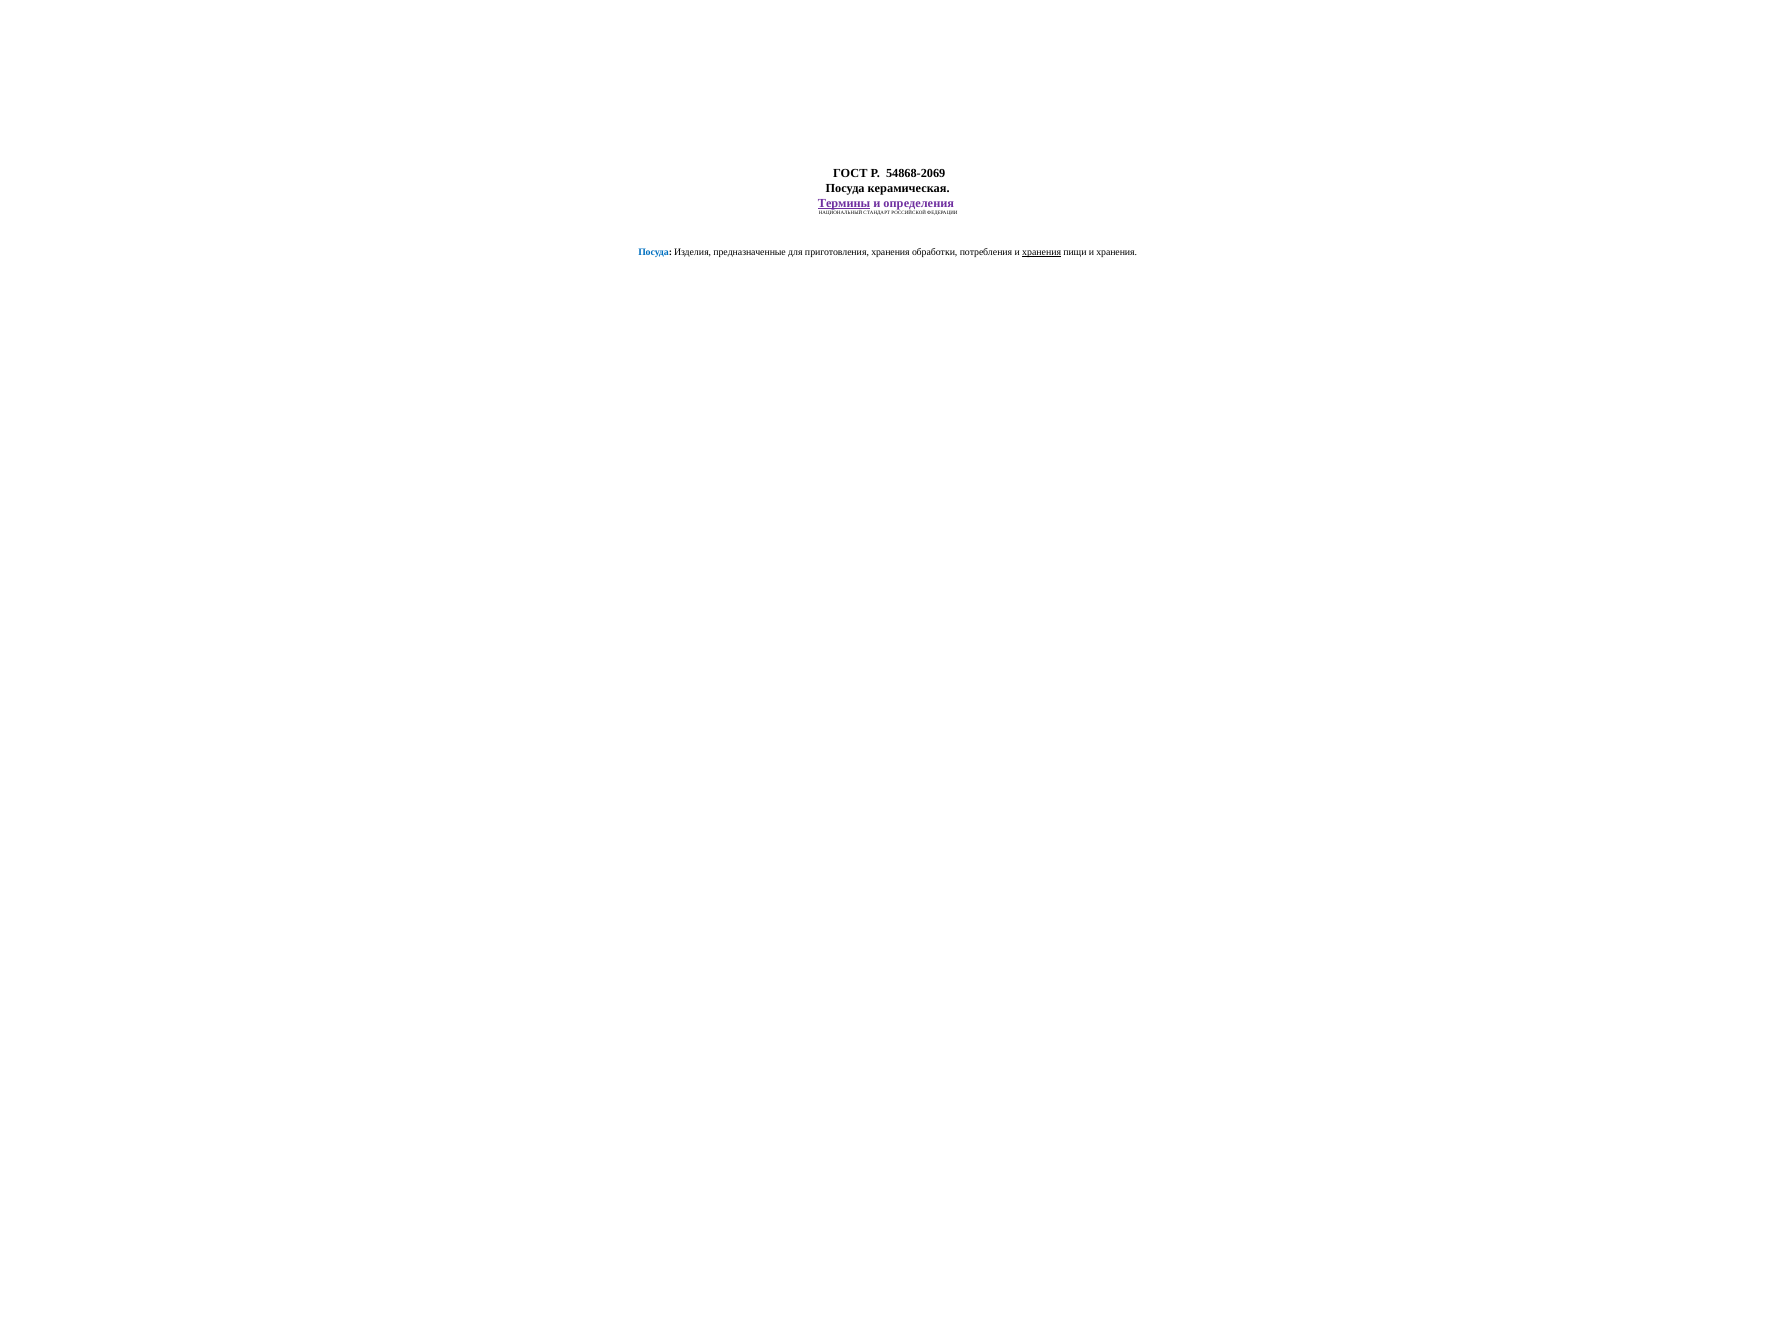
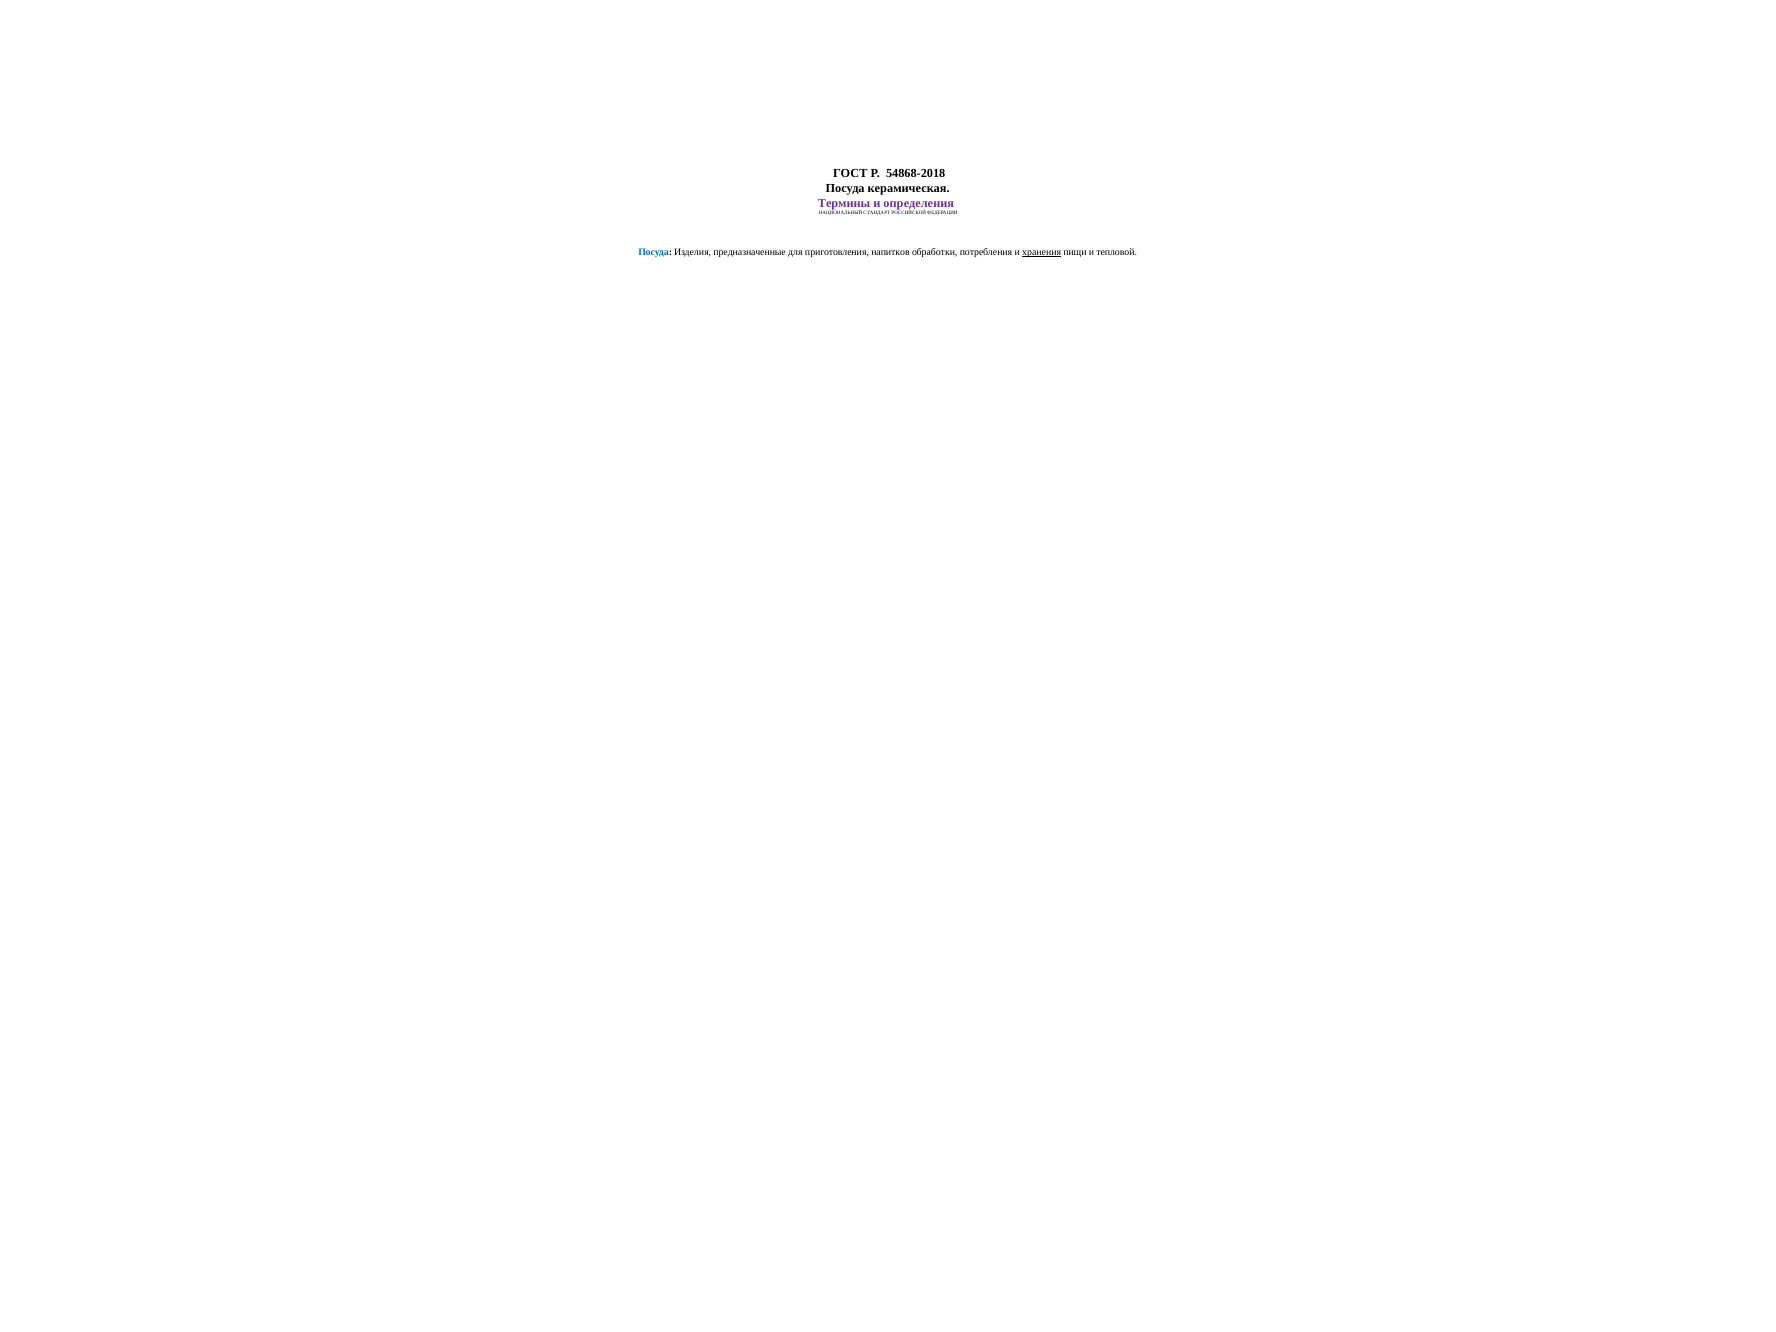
54868-2069: 54868-2069 -> 54868-2018
Термины underline: present -> none
приготовления хранения: хранения -> напитков
пищи и хранения: хранения -> тепловой
